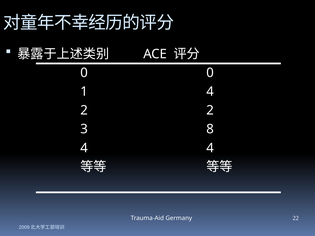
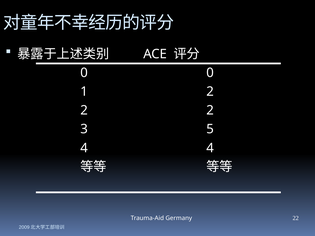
1 4: 4 -> 2
8: 8 -> 5
